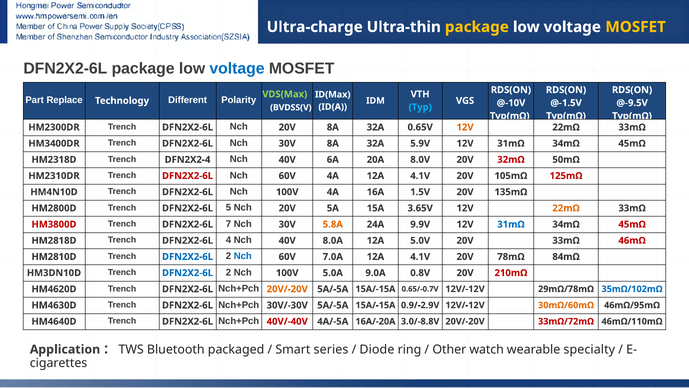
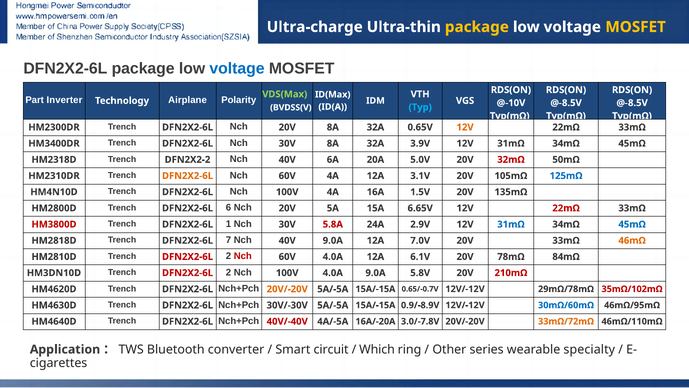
Replace: Replace -> Inverter
Different: Different -> Airplane
@-1.5V at (566, 103): @-1.5V -> @-8.5V
@-9.5V at (632, 103): @-9.5V -> @-8.5V
5.9V: 5.9V -> 3.9V
DFN2X2-4: DFN2X2-4 -> DFN2X2-2
8.0V: 8.0V -> 5.0V
DFN2X2-6L at (188, 176) colour: red -> orange
4.1V at (420, 176): 4.1V -> 3.1V
125mΩ colour: red -> blue
5: 5 -> 6
3.65V: 3.65V -> 6.65V
22mΩ at (566, 208) colour: orange -> red
7: 7 -> 1
5.8A colour: orange -> red
9.9V: 9.9V -> 2.9V
45mΩ at (632, 224) colour: red -> blue
4: 4 -> 7
40V 8.0A: 8.0A -> 9.0A
5.0V: 5.0V -> 7.0V
46mΩ colour: red -> orange
DFN2X2-6L at (188, 256) colour: blue -> red
Nch at (243, 256) colour: blue -> red
60V 7.0A: 7.0A -> 4.0A
4.1V at (420, 256): 4.1V -> 6.1V
DFN2X2-6L at (188, 273) colour: blue -> red
100V 5.0A: 5.0A -> 4.0A
0.8V: 0.8V -> 5.8V
35mΩ/102mΩ colour: blue -> red
0.9/-2.9V: 0.9/-2.9V -> 0.9/-8.9V
30mΩ/60mΩ colour: orange -> blue
3.0/-8.8V: 3.0/-8.8V -> 3.0/-7.8V
33mΩ/72mΩ colour: red -> orange
packaged: packaged -> converter
series: series -> circuit
Diode: Diode -> Which
watch: watch -> series
